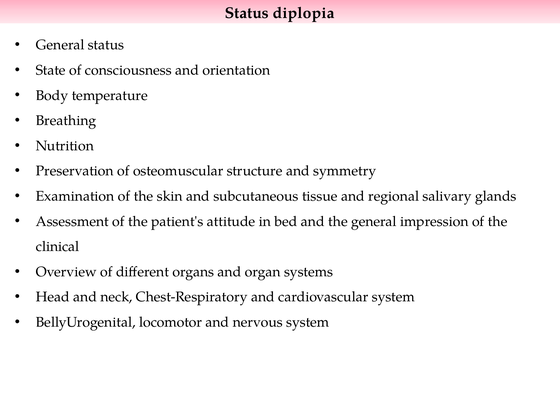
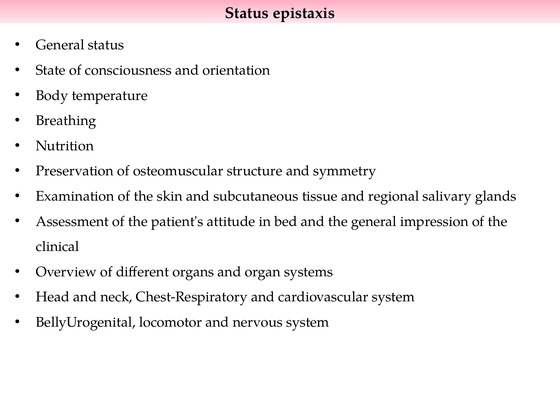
diplopia: diplopia -> epistaxis
